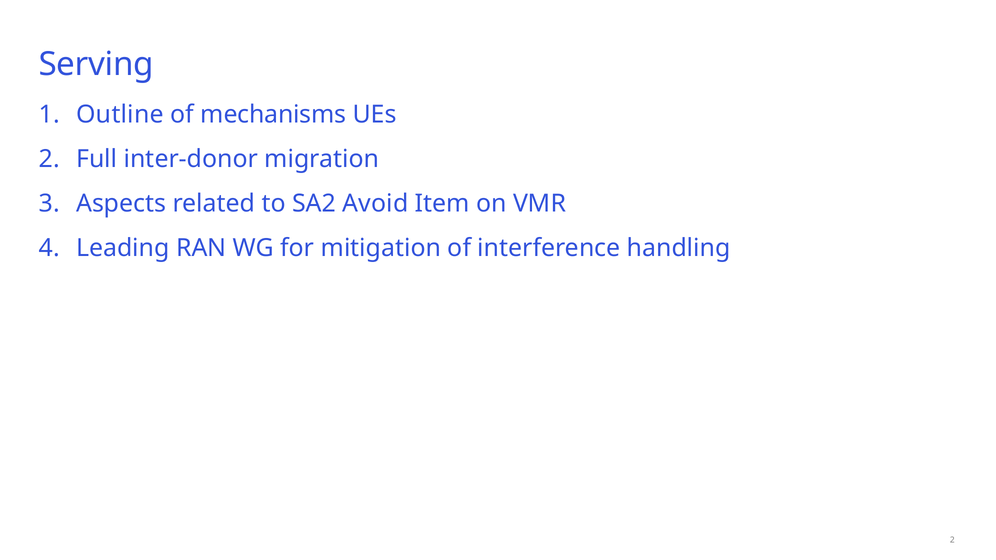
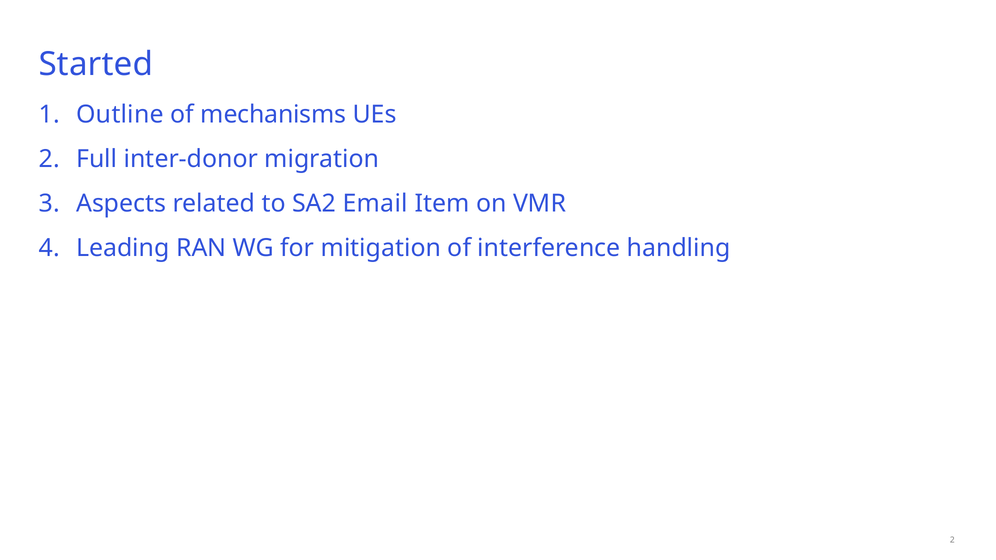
Serving: Serving -> Started
Avoid: Avoid -> Email
